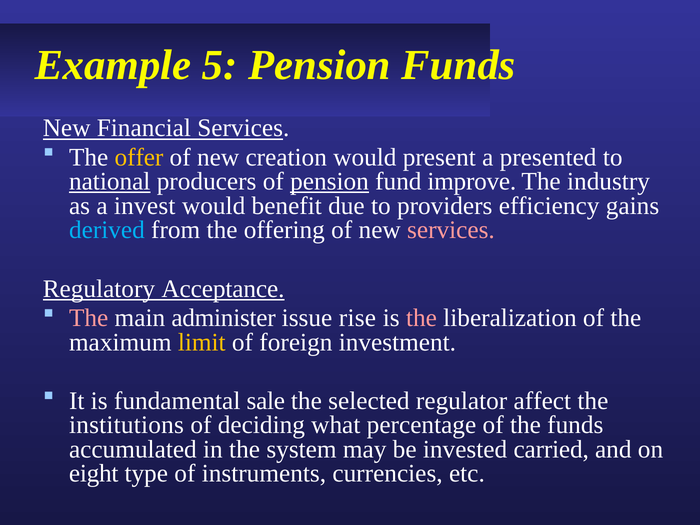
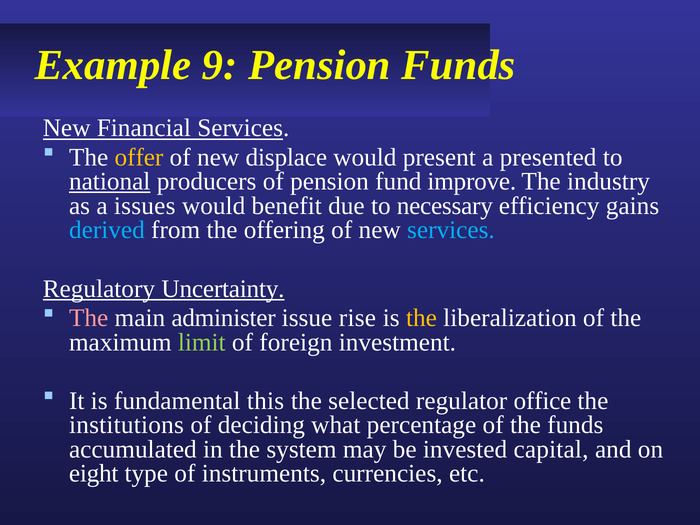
5: 5 -> 9
creation: creation -> displace
pension at (329, 182) underline: present -> none
invest: invest -> issues
providers: providers -> necessary
services at (451, 230) colour: pink -> light blue
Acceptance: Acceptance -> Uncertainty
the at (421, 318) colour: pink -> yellow
limit colour: yellow -> light green
sale: sale -> this
affect: affect -> office
carried: carried -> capital
